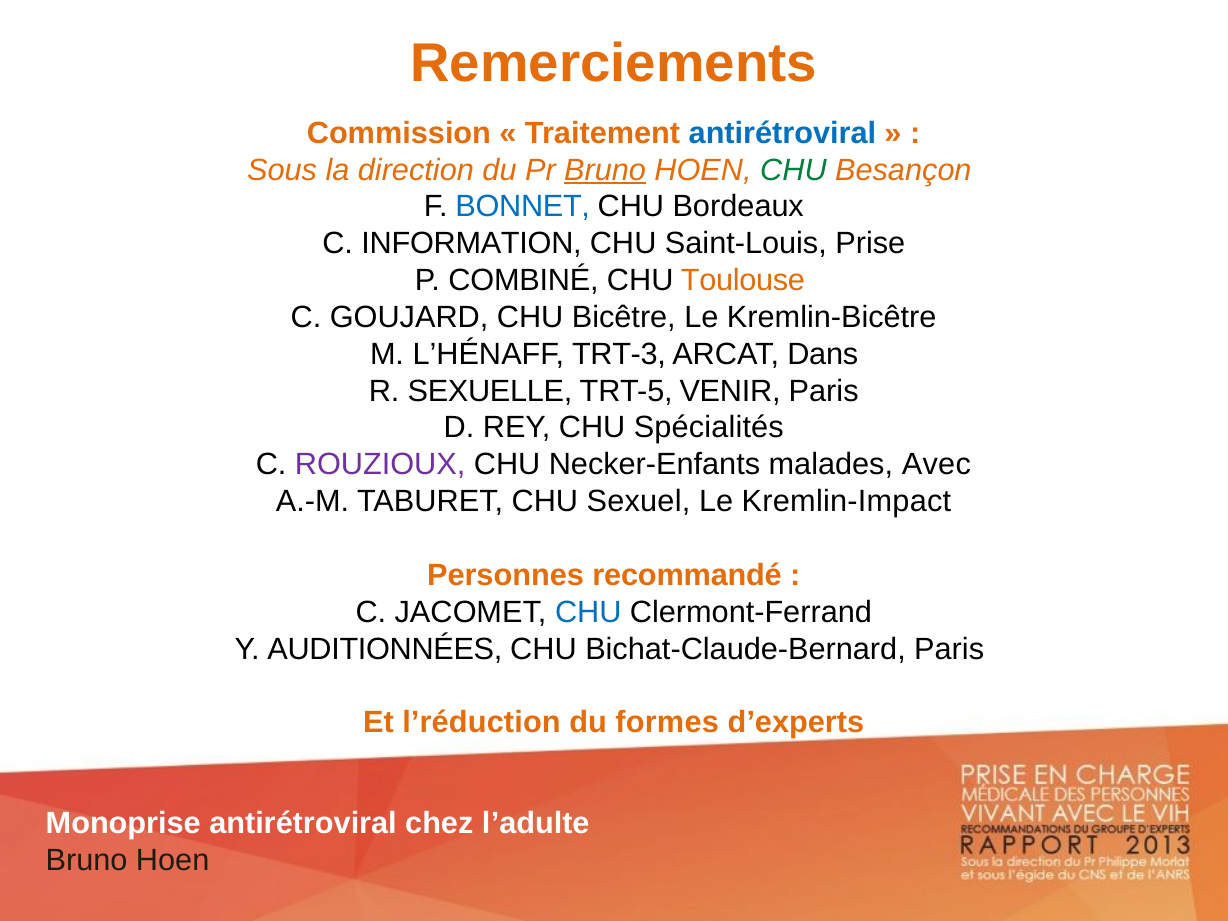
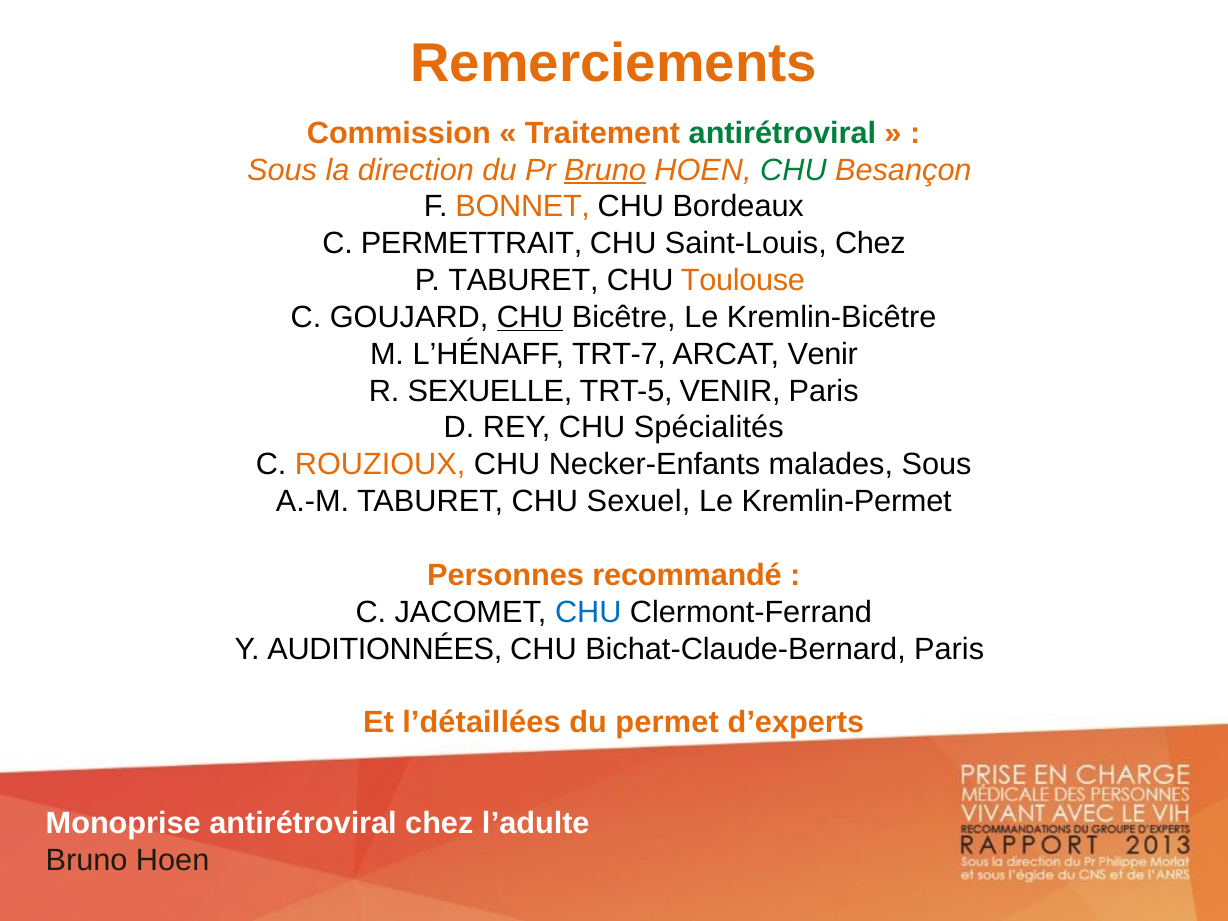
antirétroviral at (782, 133) colour: blue -> green
BONNET colour: blue -> orange
INFORMATION: INFORMATION -> PERMETTRAIT
Saint-Louis Prise: Prise -> Chez
P COMBINÉ: COMBINÉ -> TABURET
CHU at (530, 317) underline: none -> present
TRT-3: TRT-3 -> TRT-7
ARCAT Dans: Dans -> Venir
ROUZIOUX colour: purple -> orange
malades Avec: Avec -> Sous
Kremlin-Impact: Kremlin-Impact -> Kremlin-Permet
l’réduction: l’réduction -> l’détaillées
formes: formes -> permet
